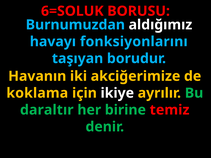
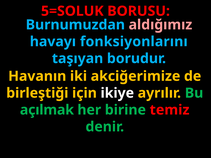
6=SOLUK: 6=SOLUK -> 5=SOLUK
aldığımız colour: white -> pink
koklama: koklama -> birleştiği
daraltır: daraltır -> açılmak
